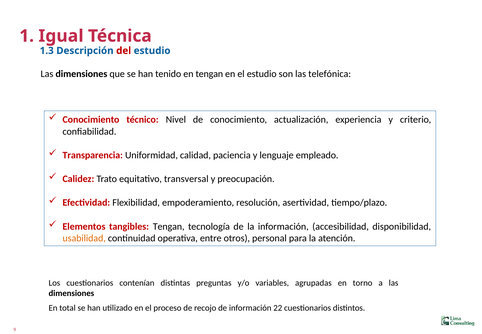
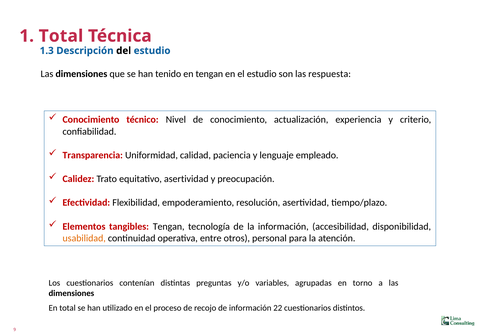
1 Igual: Igual -> Total
del colour: red -> black
telefónica: telefónica -> respuesta
equitativo transversal: transversal -> asertividad
